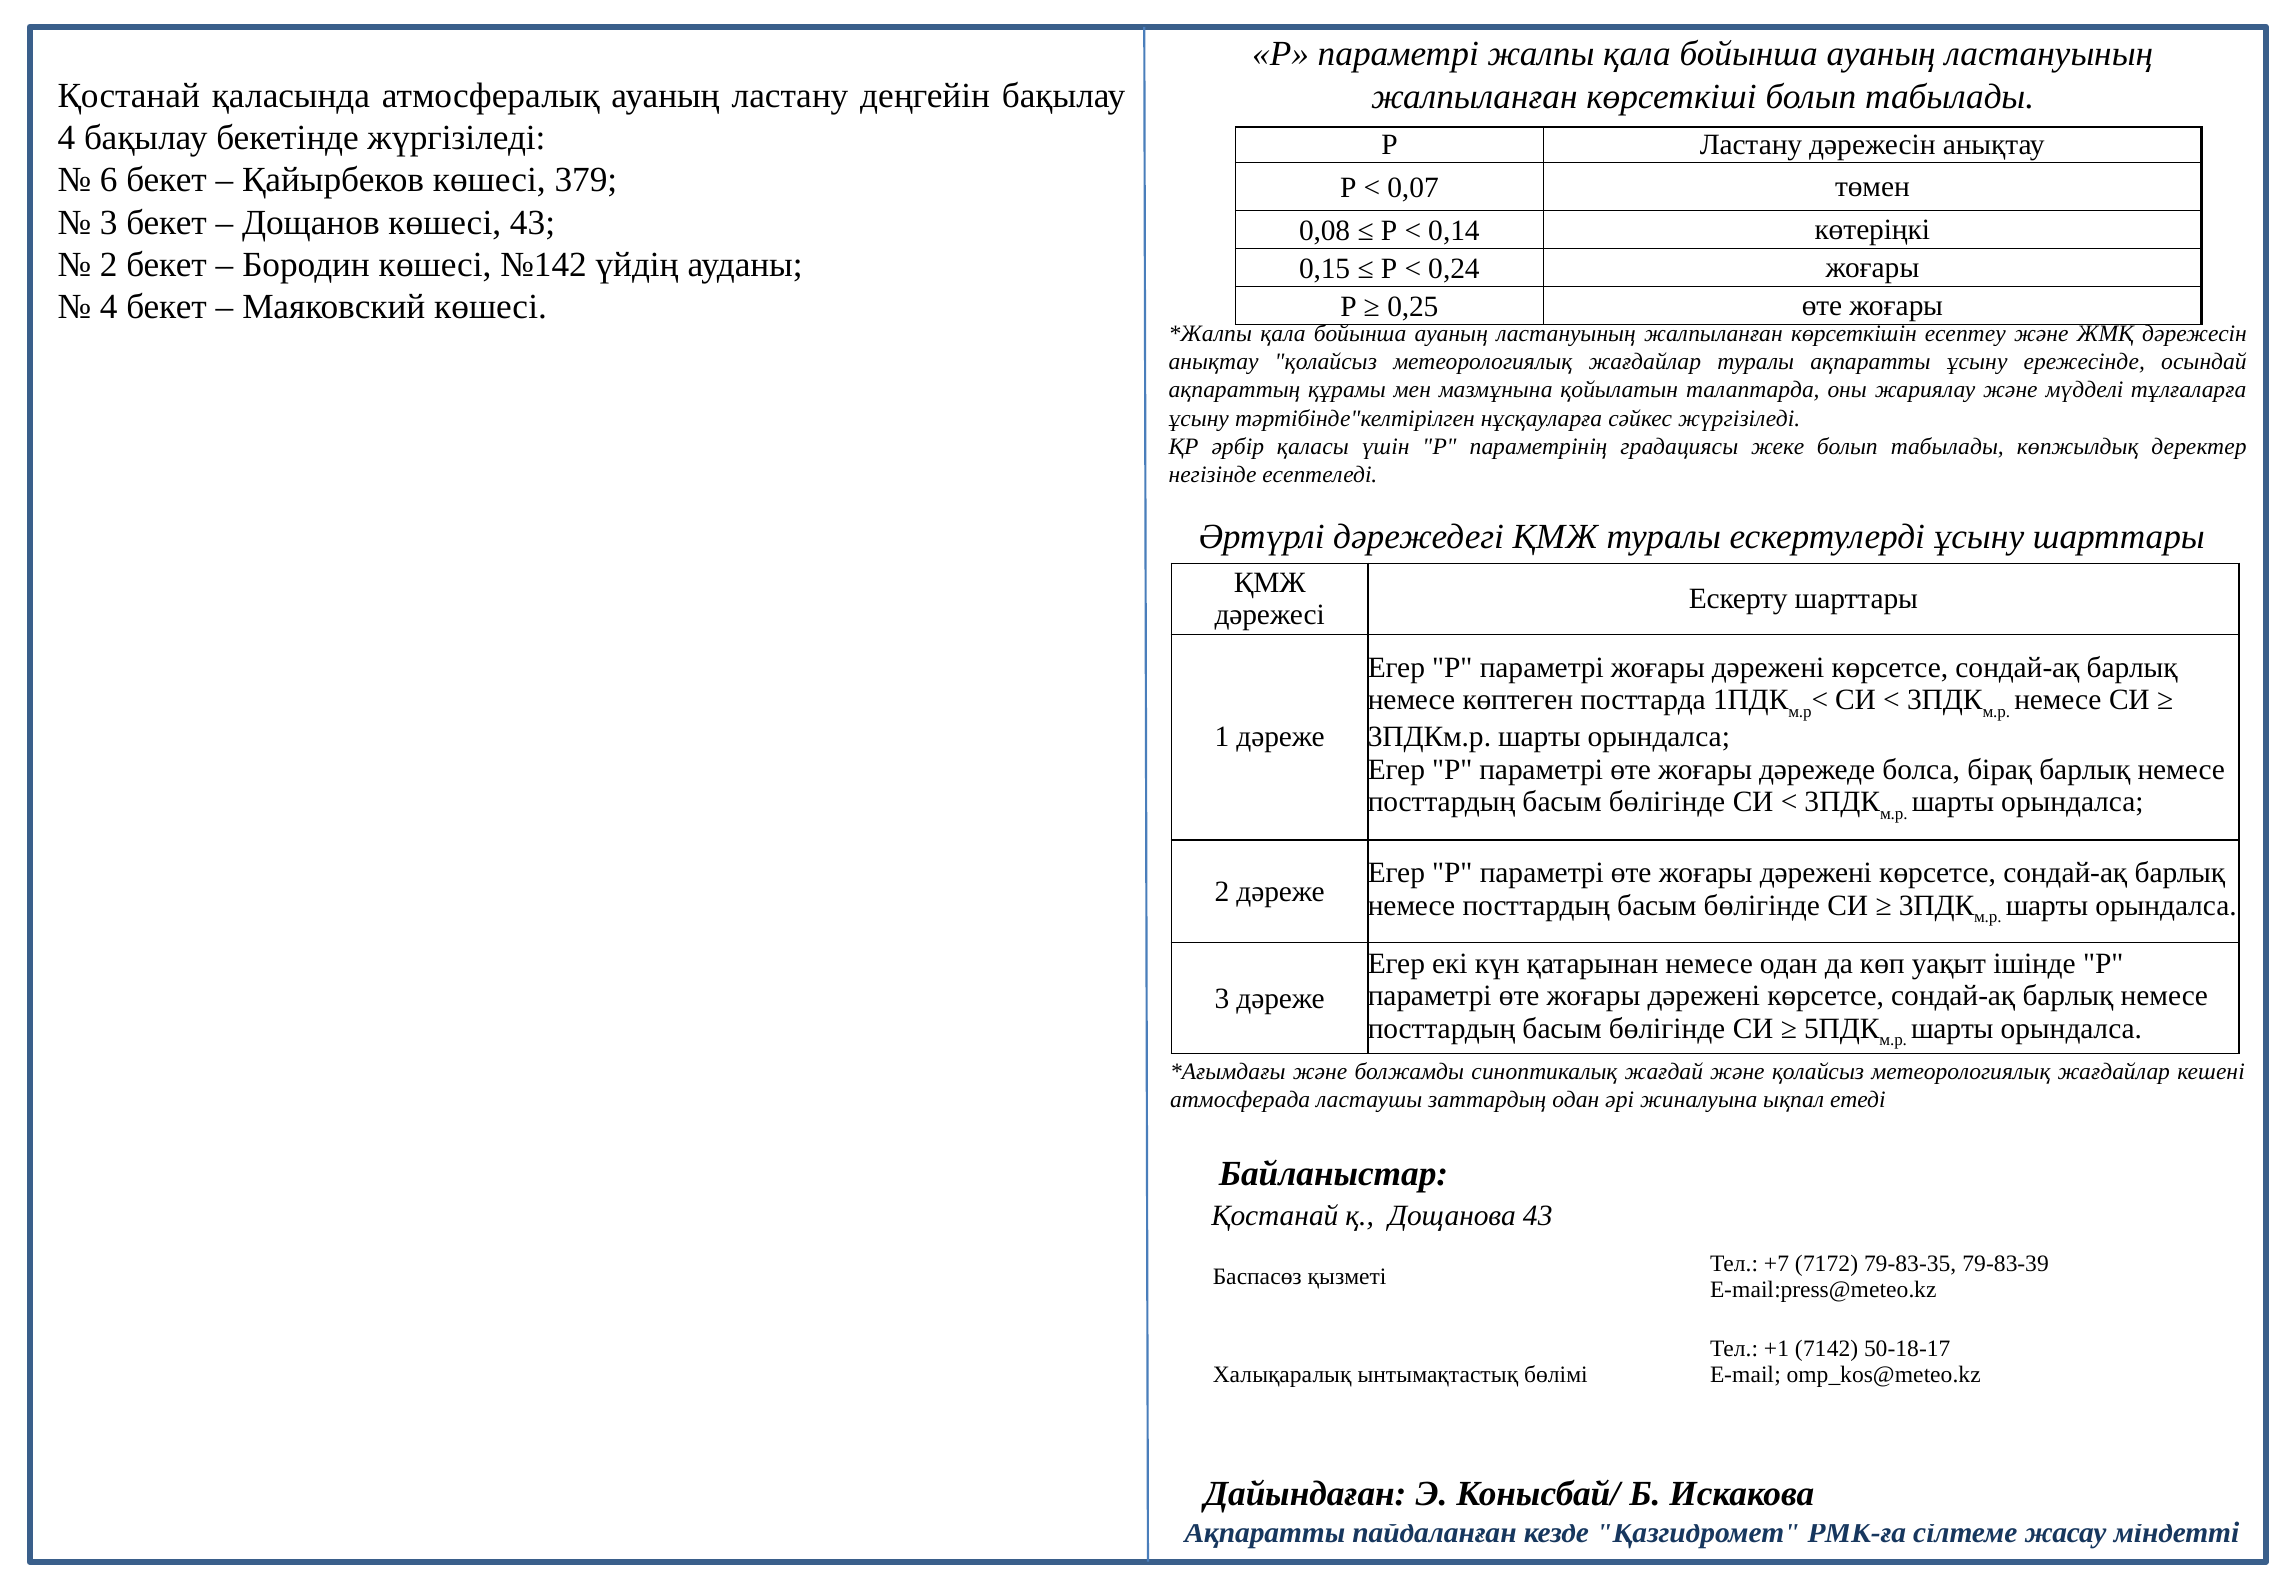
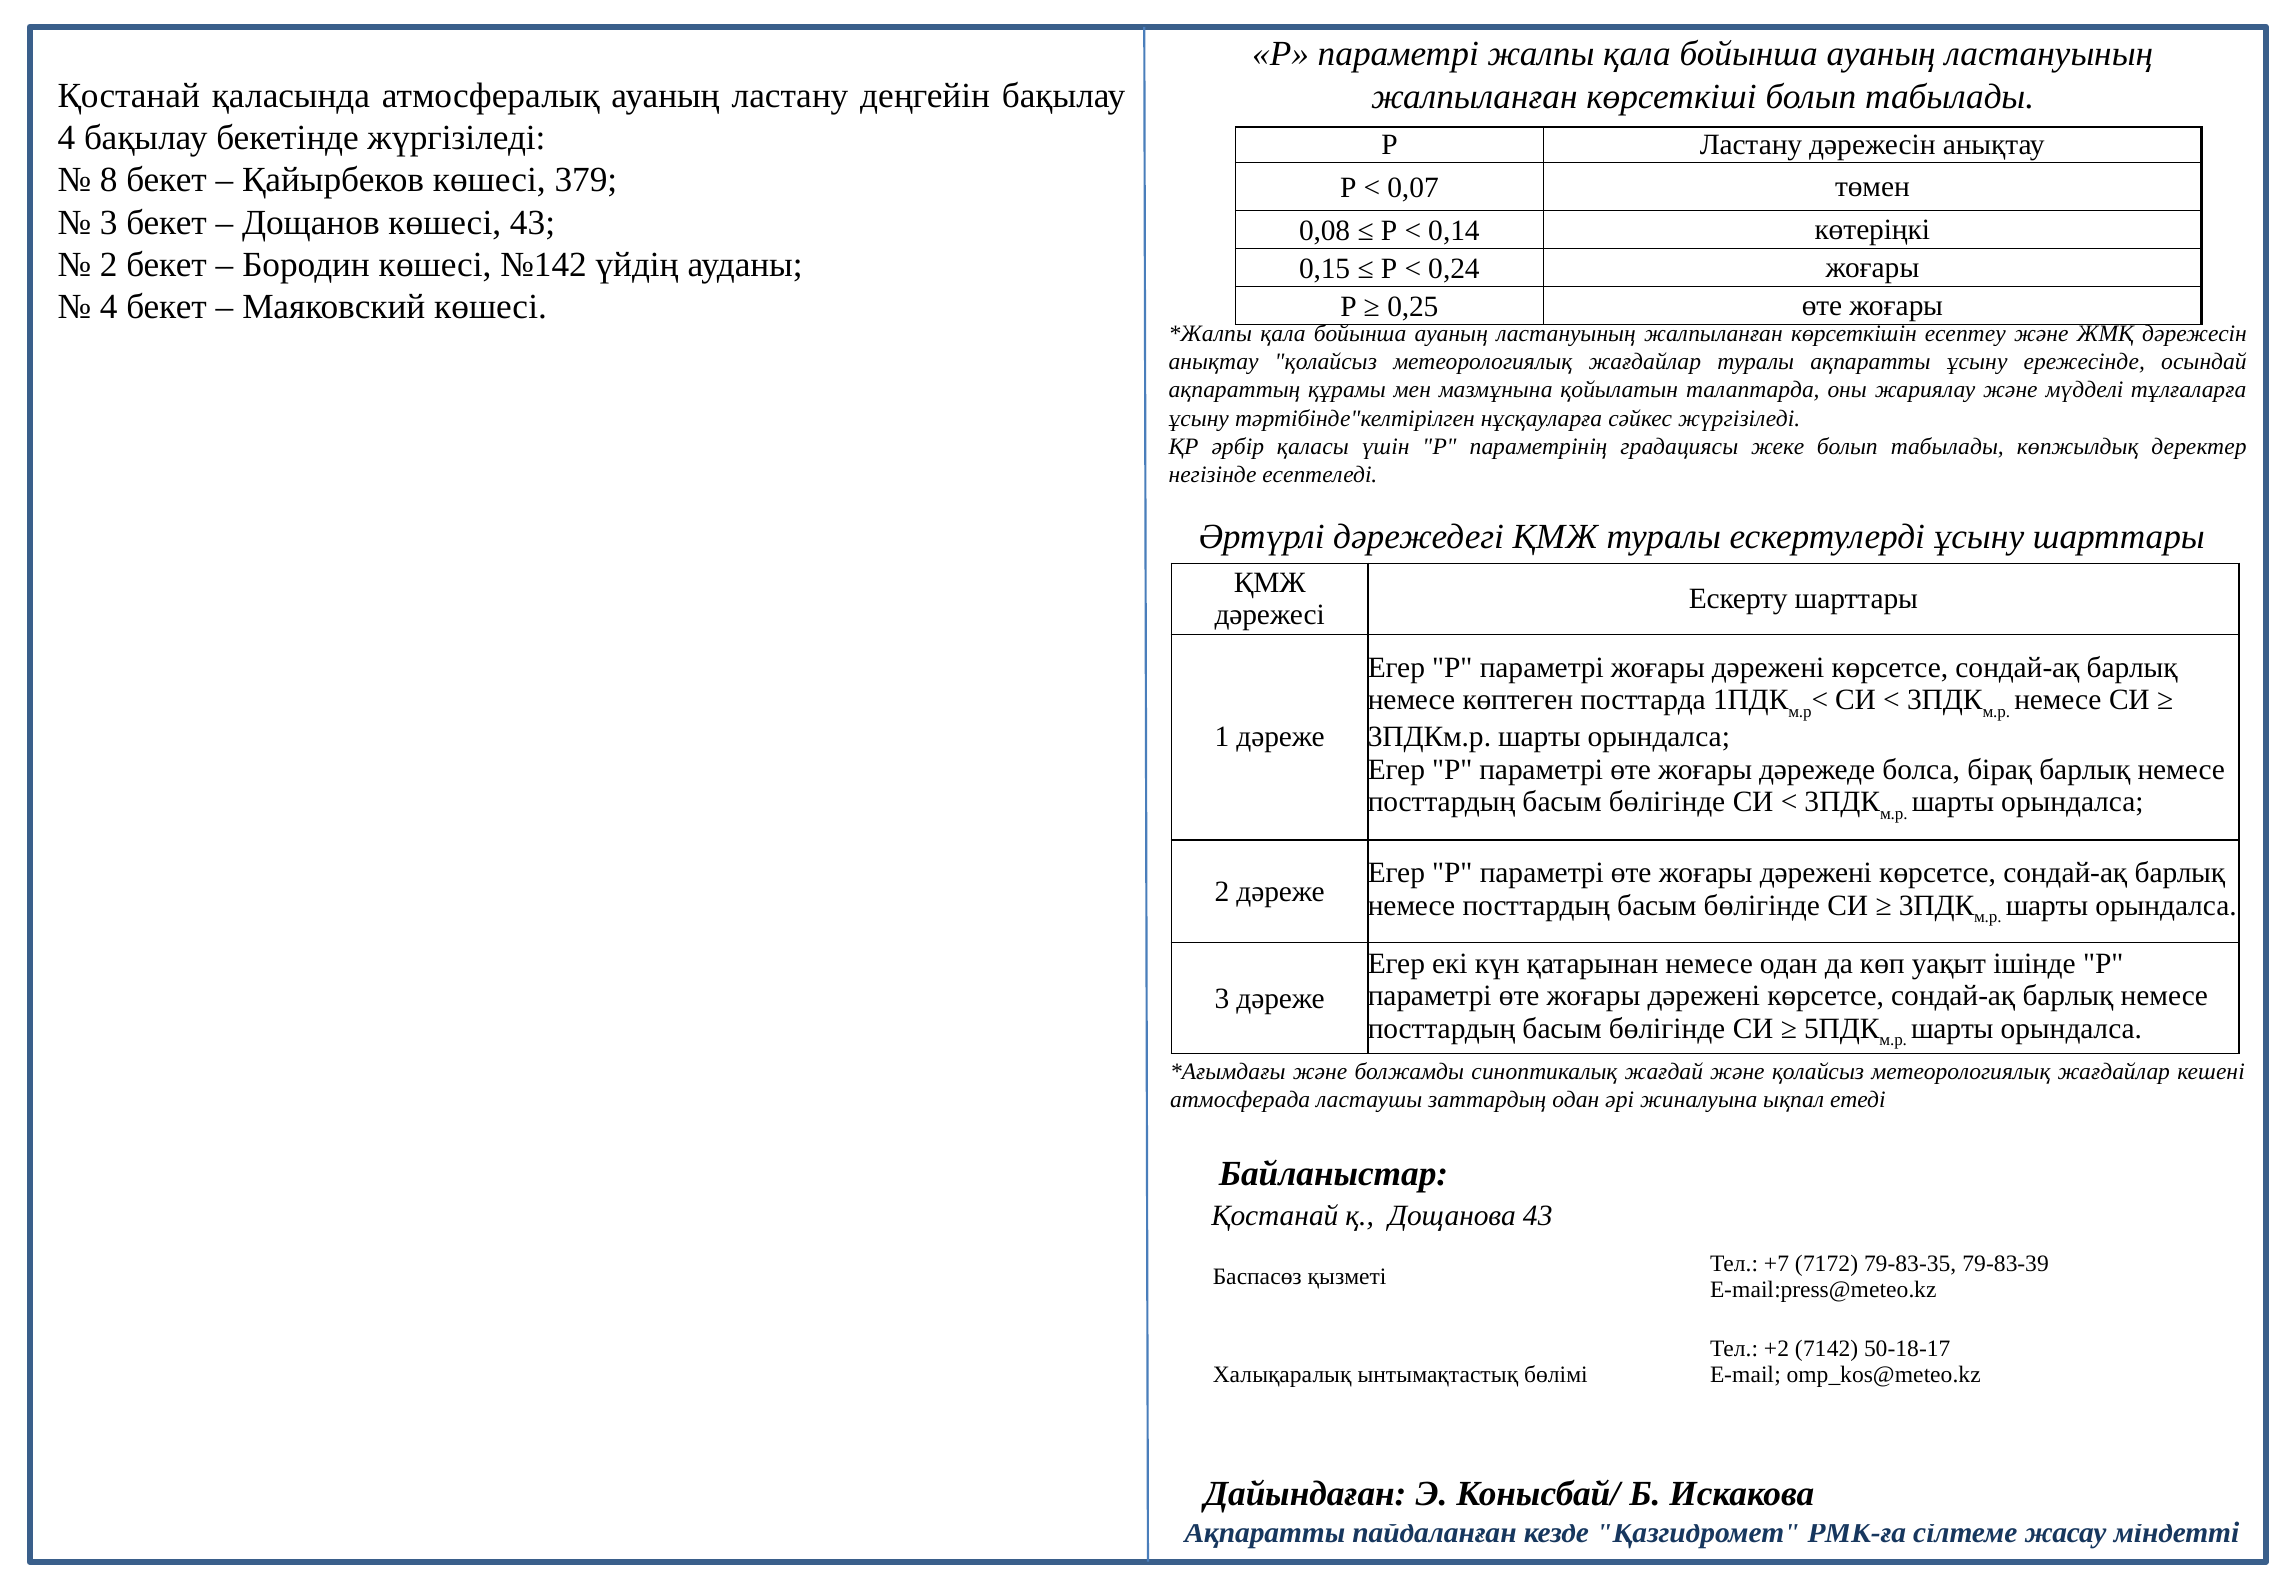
6: 6 -> 8
+1: +1 -> +2
